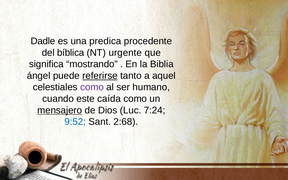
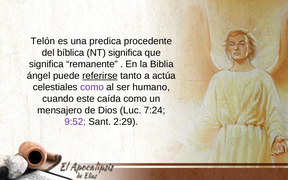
Dadle: Dadle -> Telón
NT urgente: urgente -> significa
mostrando: mostrando -> remanente
aquel: aquel -> actúa
mensajero underline: present -> none
9:52 colour: blue -> purple
2:68: 2:68 -> 2:29
